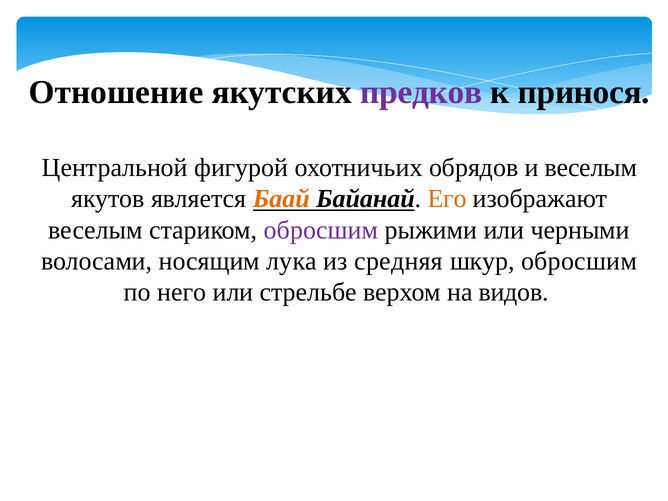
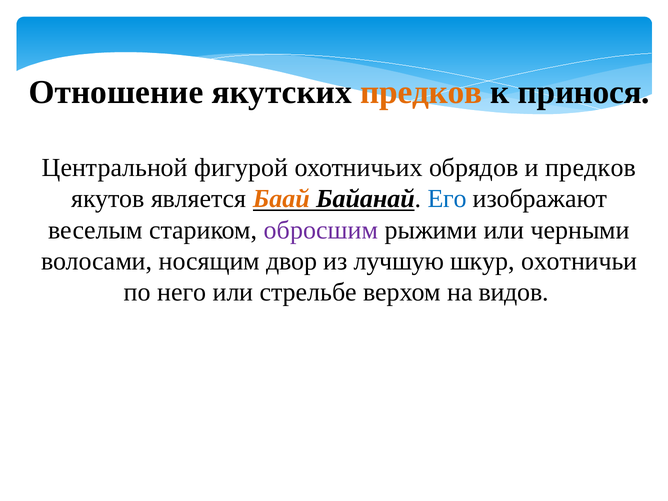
предков at (421, 92) colour: purple -> orange
и веселым: веселым -> предков
Его colour: orange -> blue
лука: лука -> двор
средняя: средняя -> лучшую
шкур обросшим: обросшим -> охотничьи
